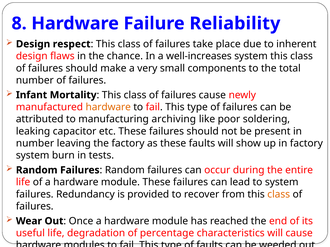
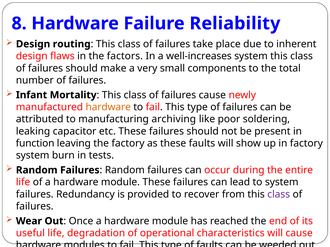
Design respect: respect -> routing
chance: chance -> factors
number at (35, 144): number -> function
class at (279, 195) colour: orange -> purple
percentage: percentage -> operational
